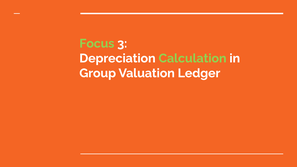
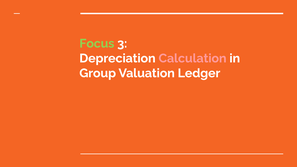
Calculation colour: light green -> pink
